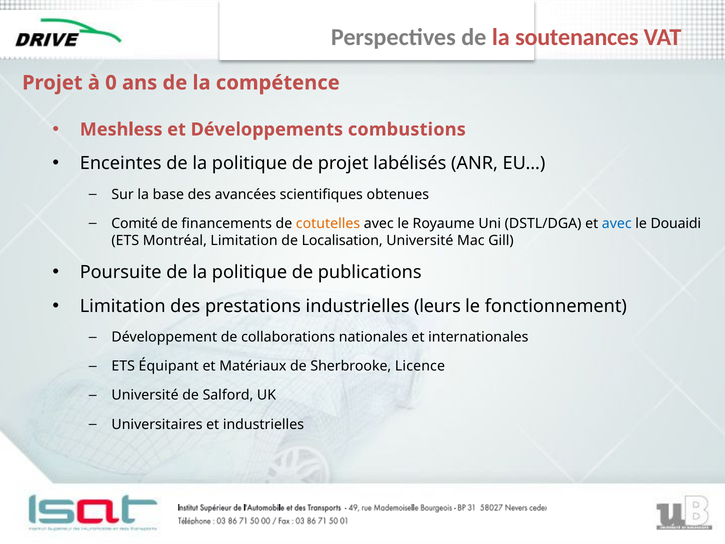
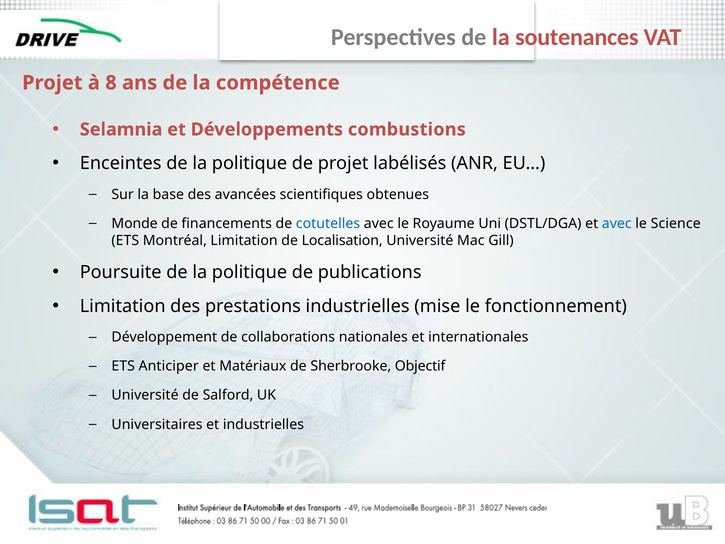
0: 0 -> 8
Meshless: Meshless -> Selamnia
Comité: Comité -> Monde
cotutelles colour: orange -> blue
Douaidi: Douaidi -> Science
leurs: leurs -> mise
Équipant: Équipant -> Anticiper
Licence: Licence -> Objectif
